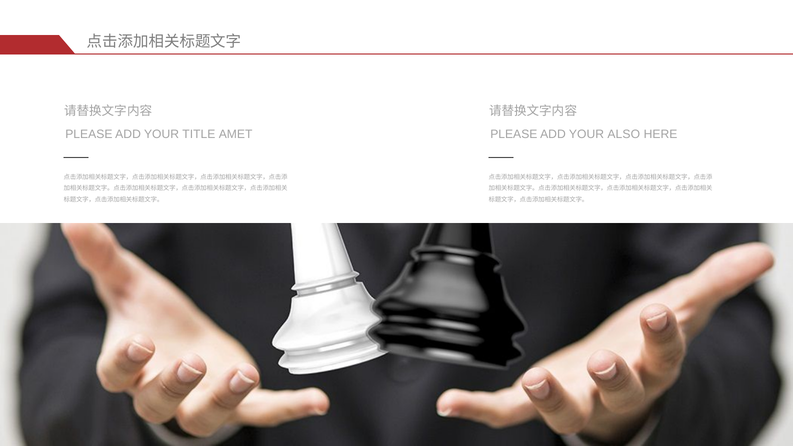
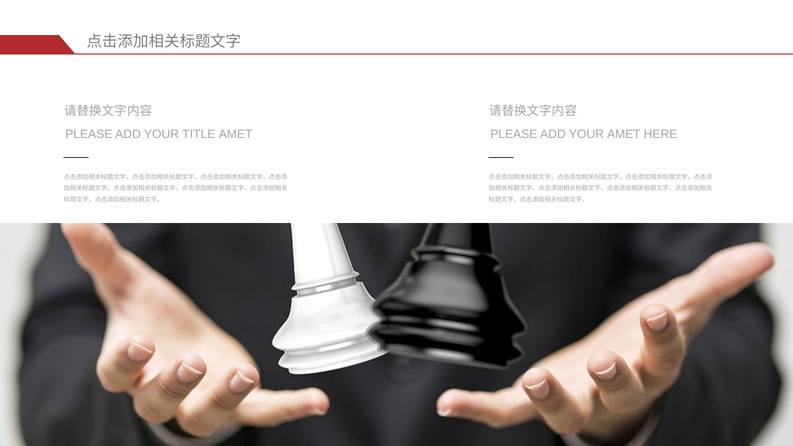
YOUR ALSO: ALSO -> AMET
